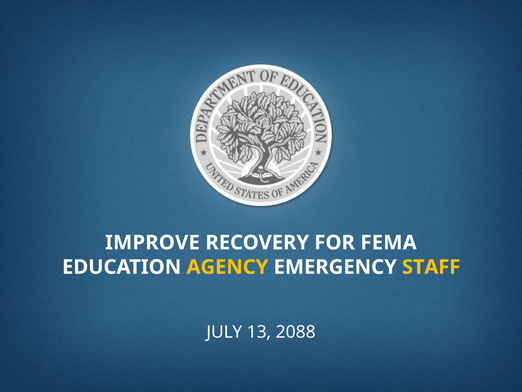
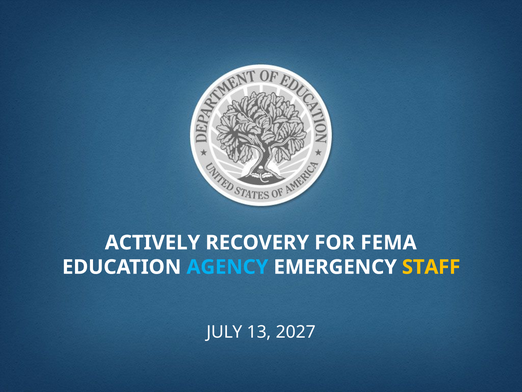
IMPROVE: IMPROVE -> ACTIVELY
AGENCY colour: yellow -> light blue
2088: 2088 -> 2027
